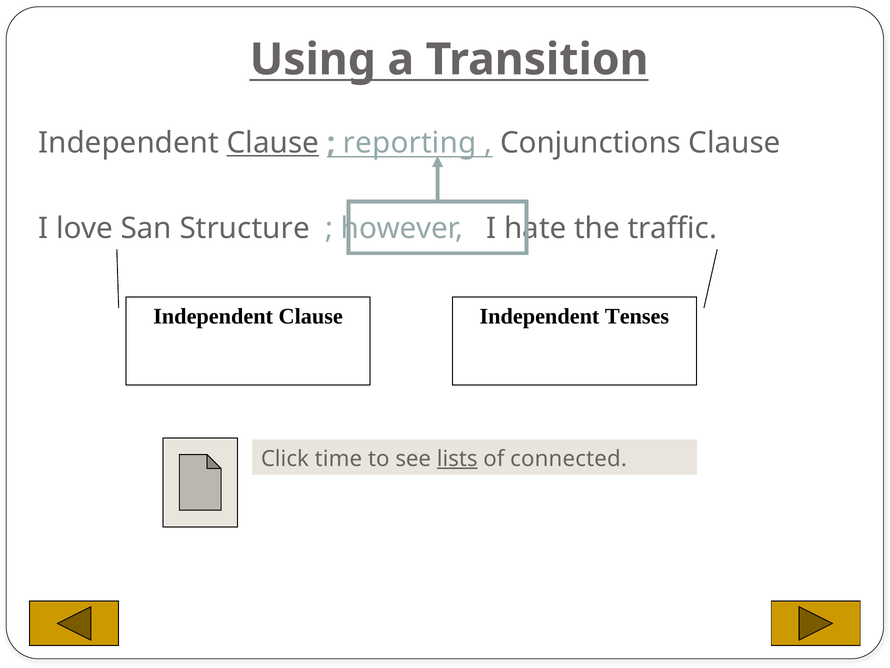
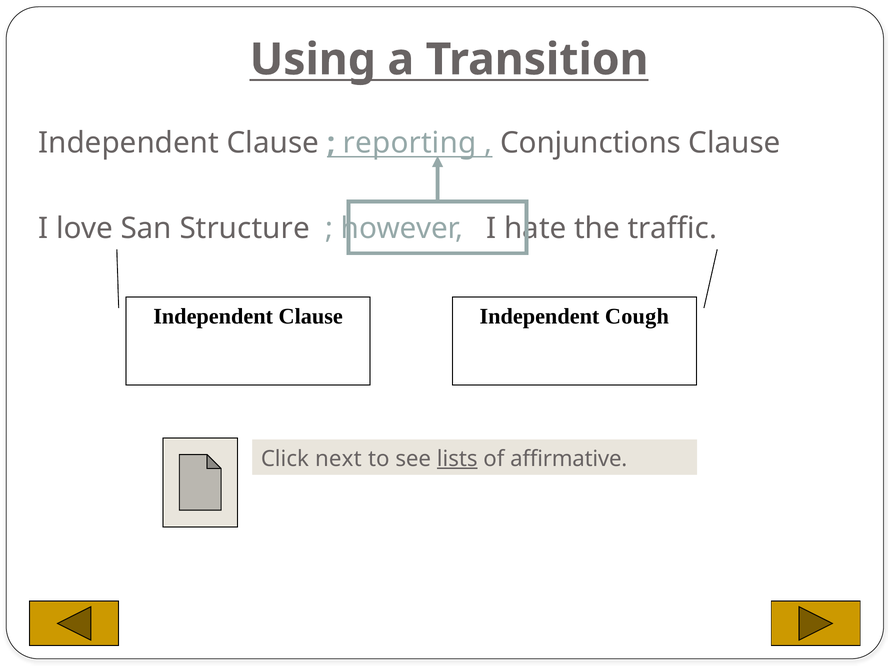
Clause at (273, 143) underline: present -> none
Tenses: Tenses -> Cough
time: time -> next
connected: connected -> affirmative
